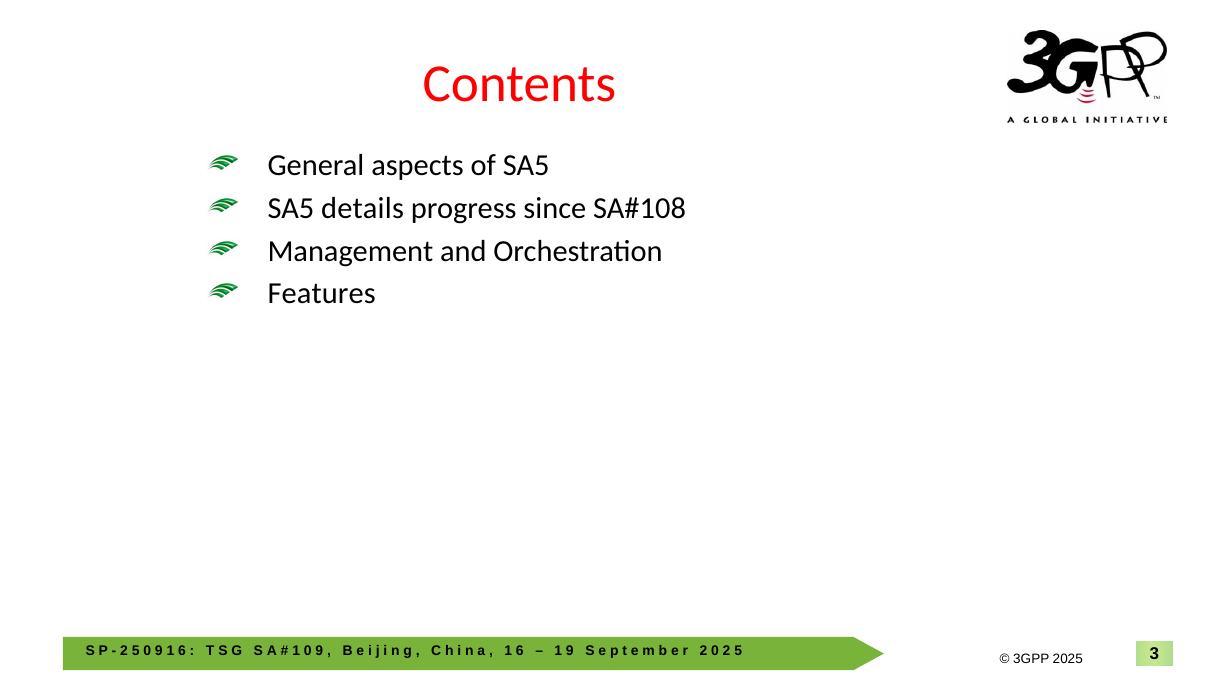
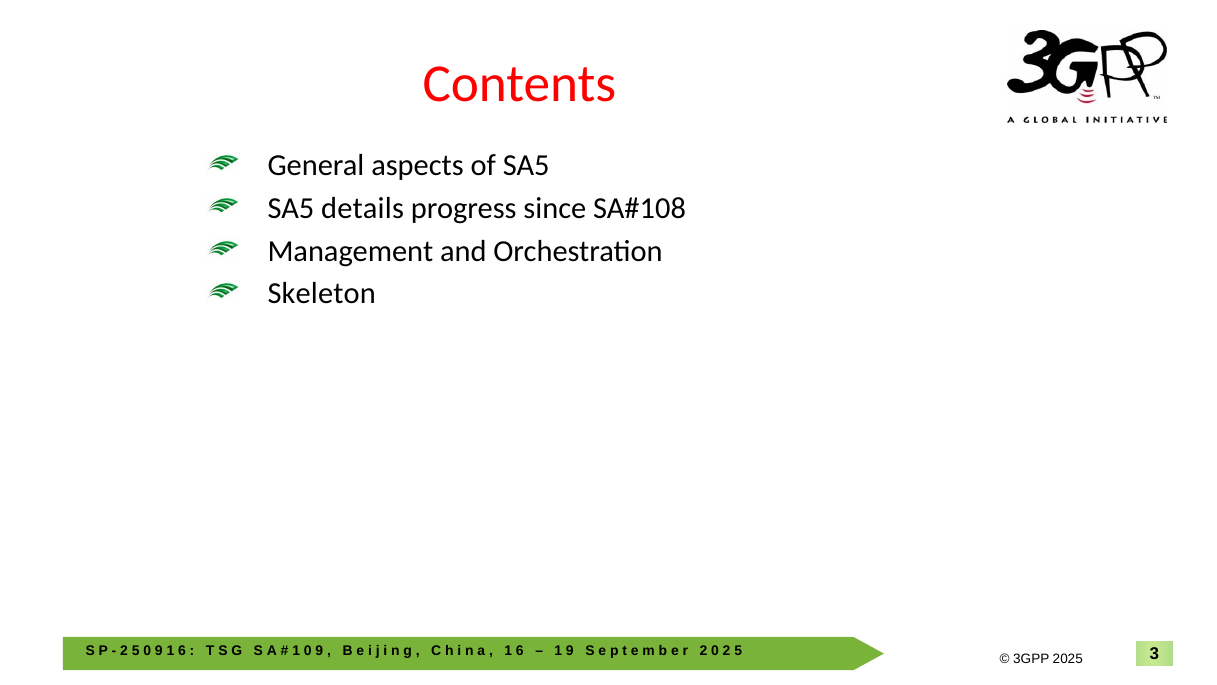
Features: Features -> Skeleton
